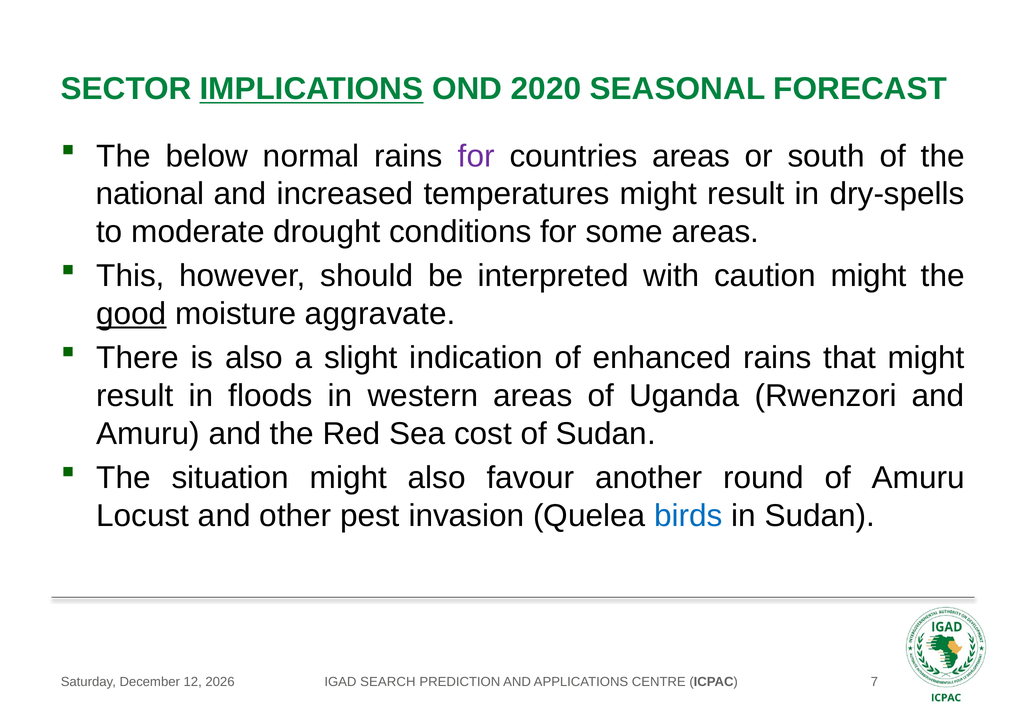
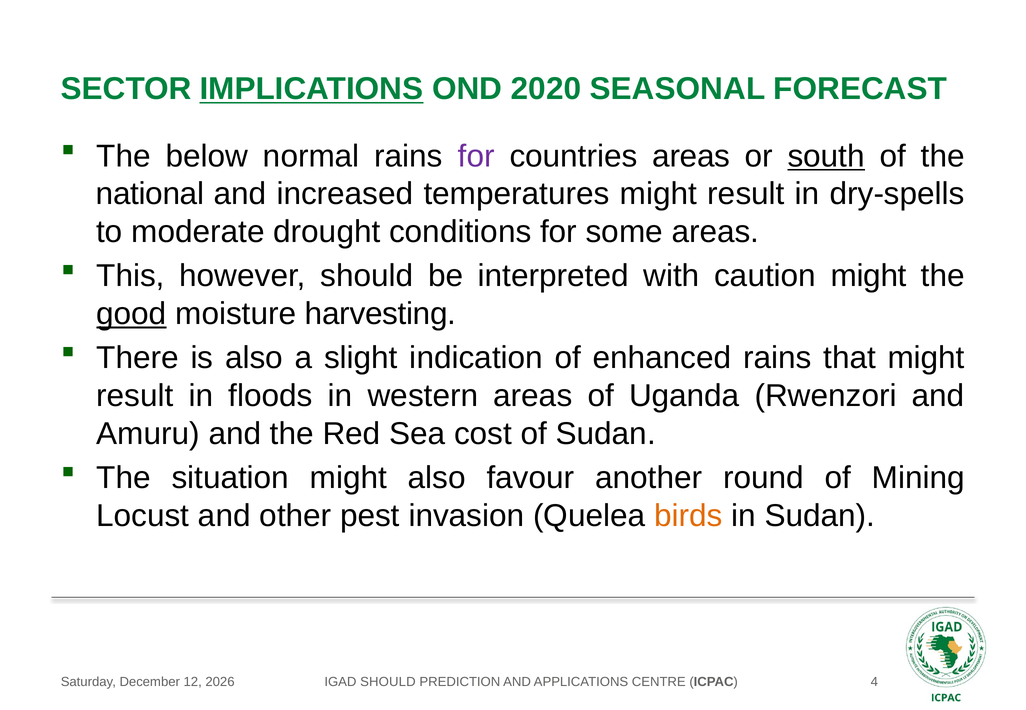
south underline: none -> present
aggravate: aggravate -> harvesting
of Amuru: Amuru -> Mining
birds colour: blue -> orange
IGAD SEARCH: SEARCH -> SHOULD
7: 7 -> 4
